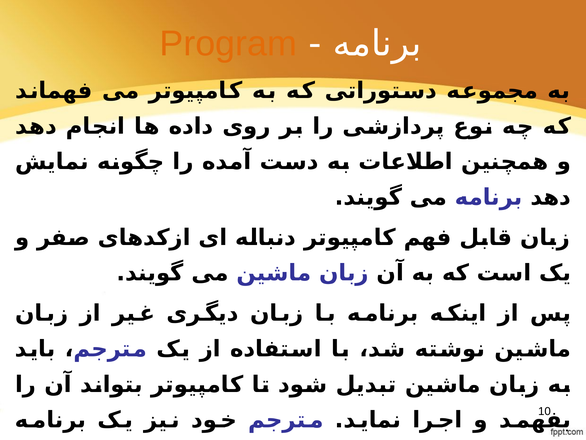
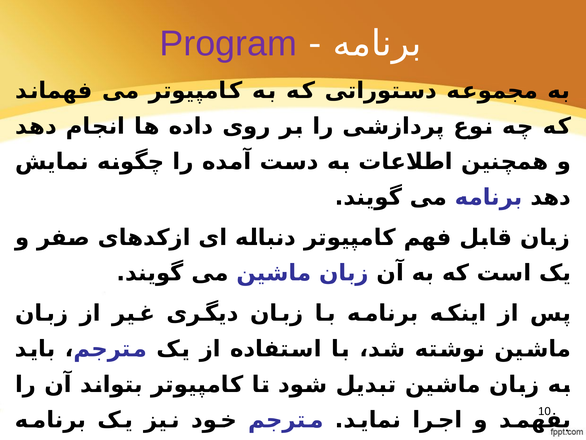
Program colour: orange -> purple
